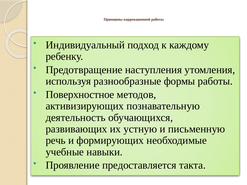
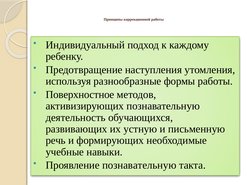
Проявление предоставляется: предоставляется -> познавательную
